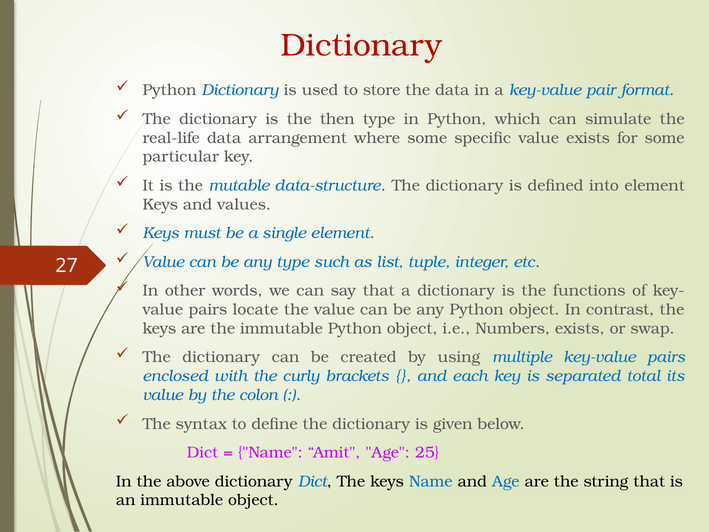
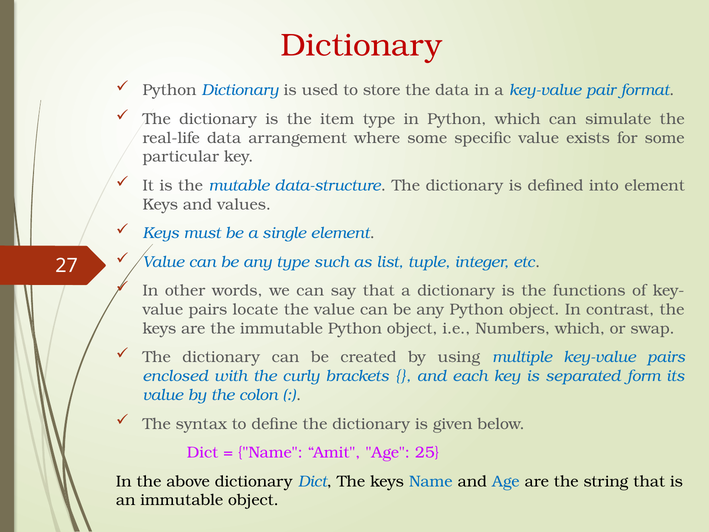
then: then -> item
Numbers exists: exists -> which
total: total -> form
